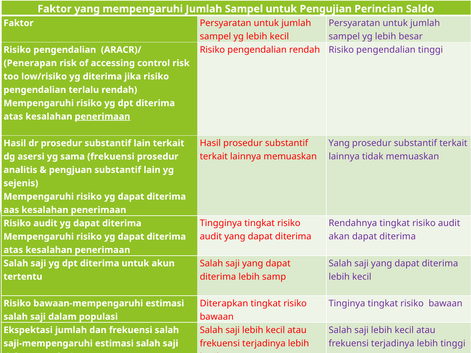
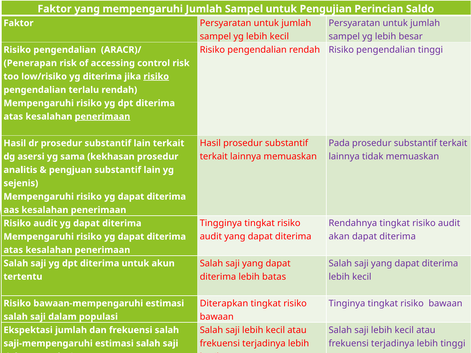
risiko at (156, 77) underline: none -> present
Yang at (339, 143): Yang -> Pada
sama frekuensi: frekuensi -> kekhasan
samp: samp -> batas
